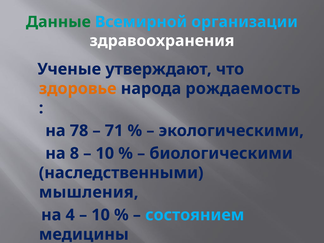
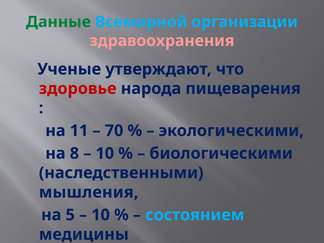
здравоохранения colour: white -> pink
здоровье colour: orange -> red
рождаемость: рождаемость -> пищеварения
78: 78 -> 11
71: 71 -> 70
4: 4 -> 5
